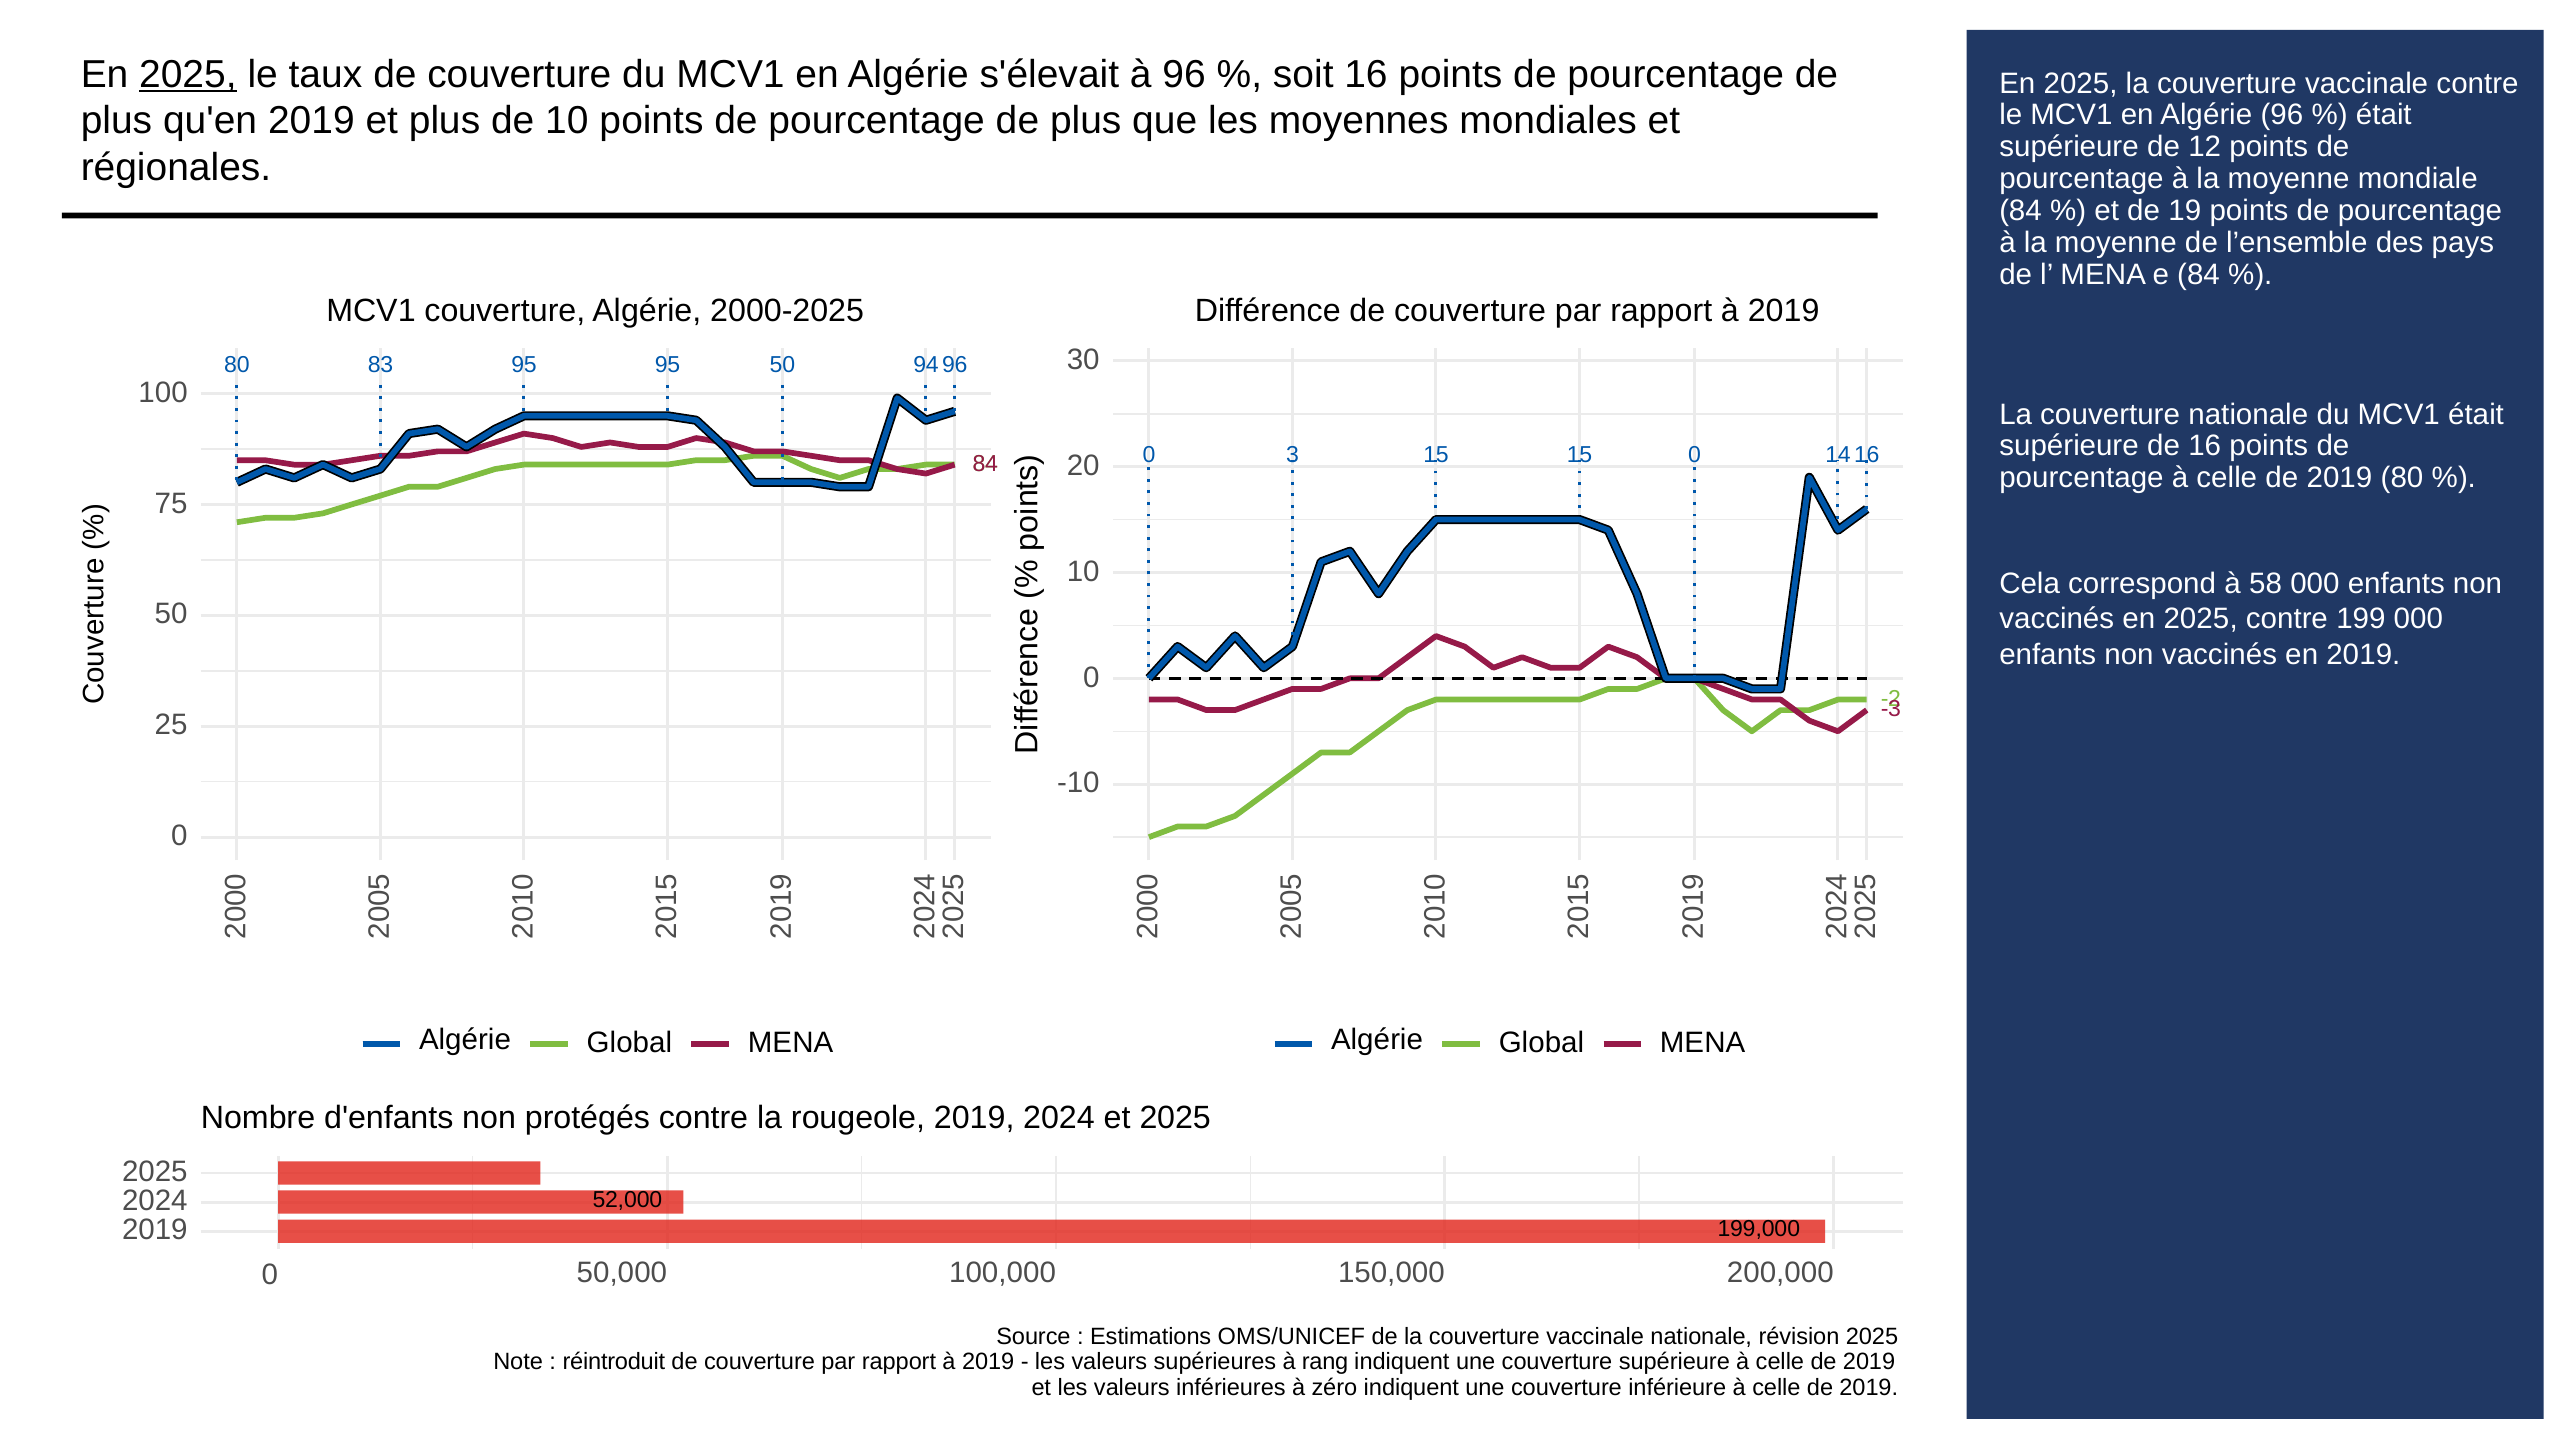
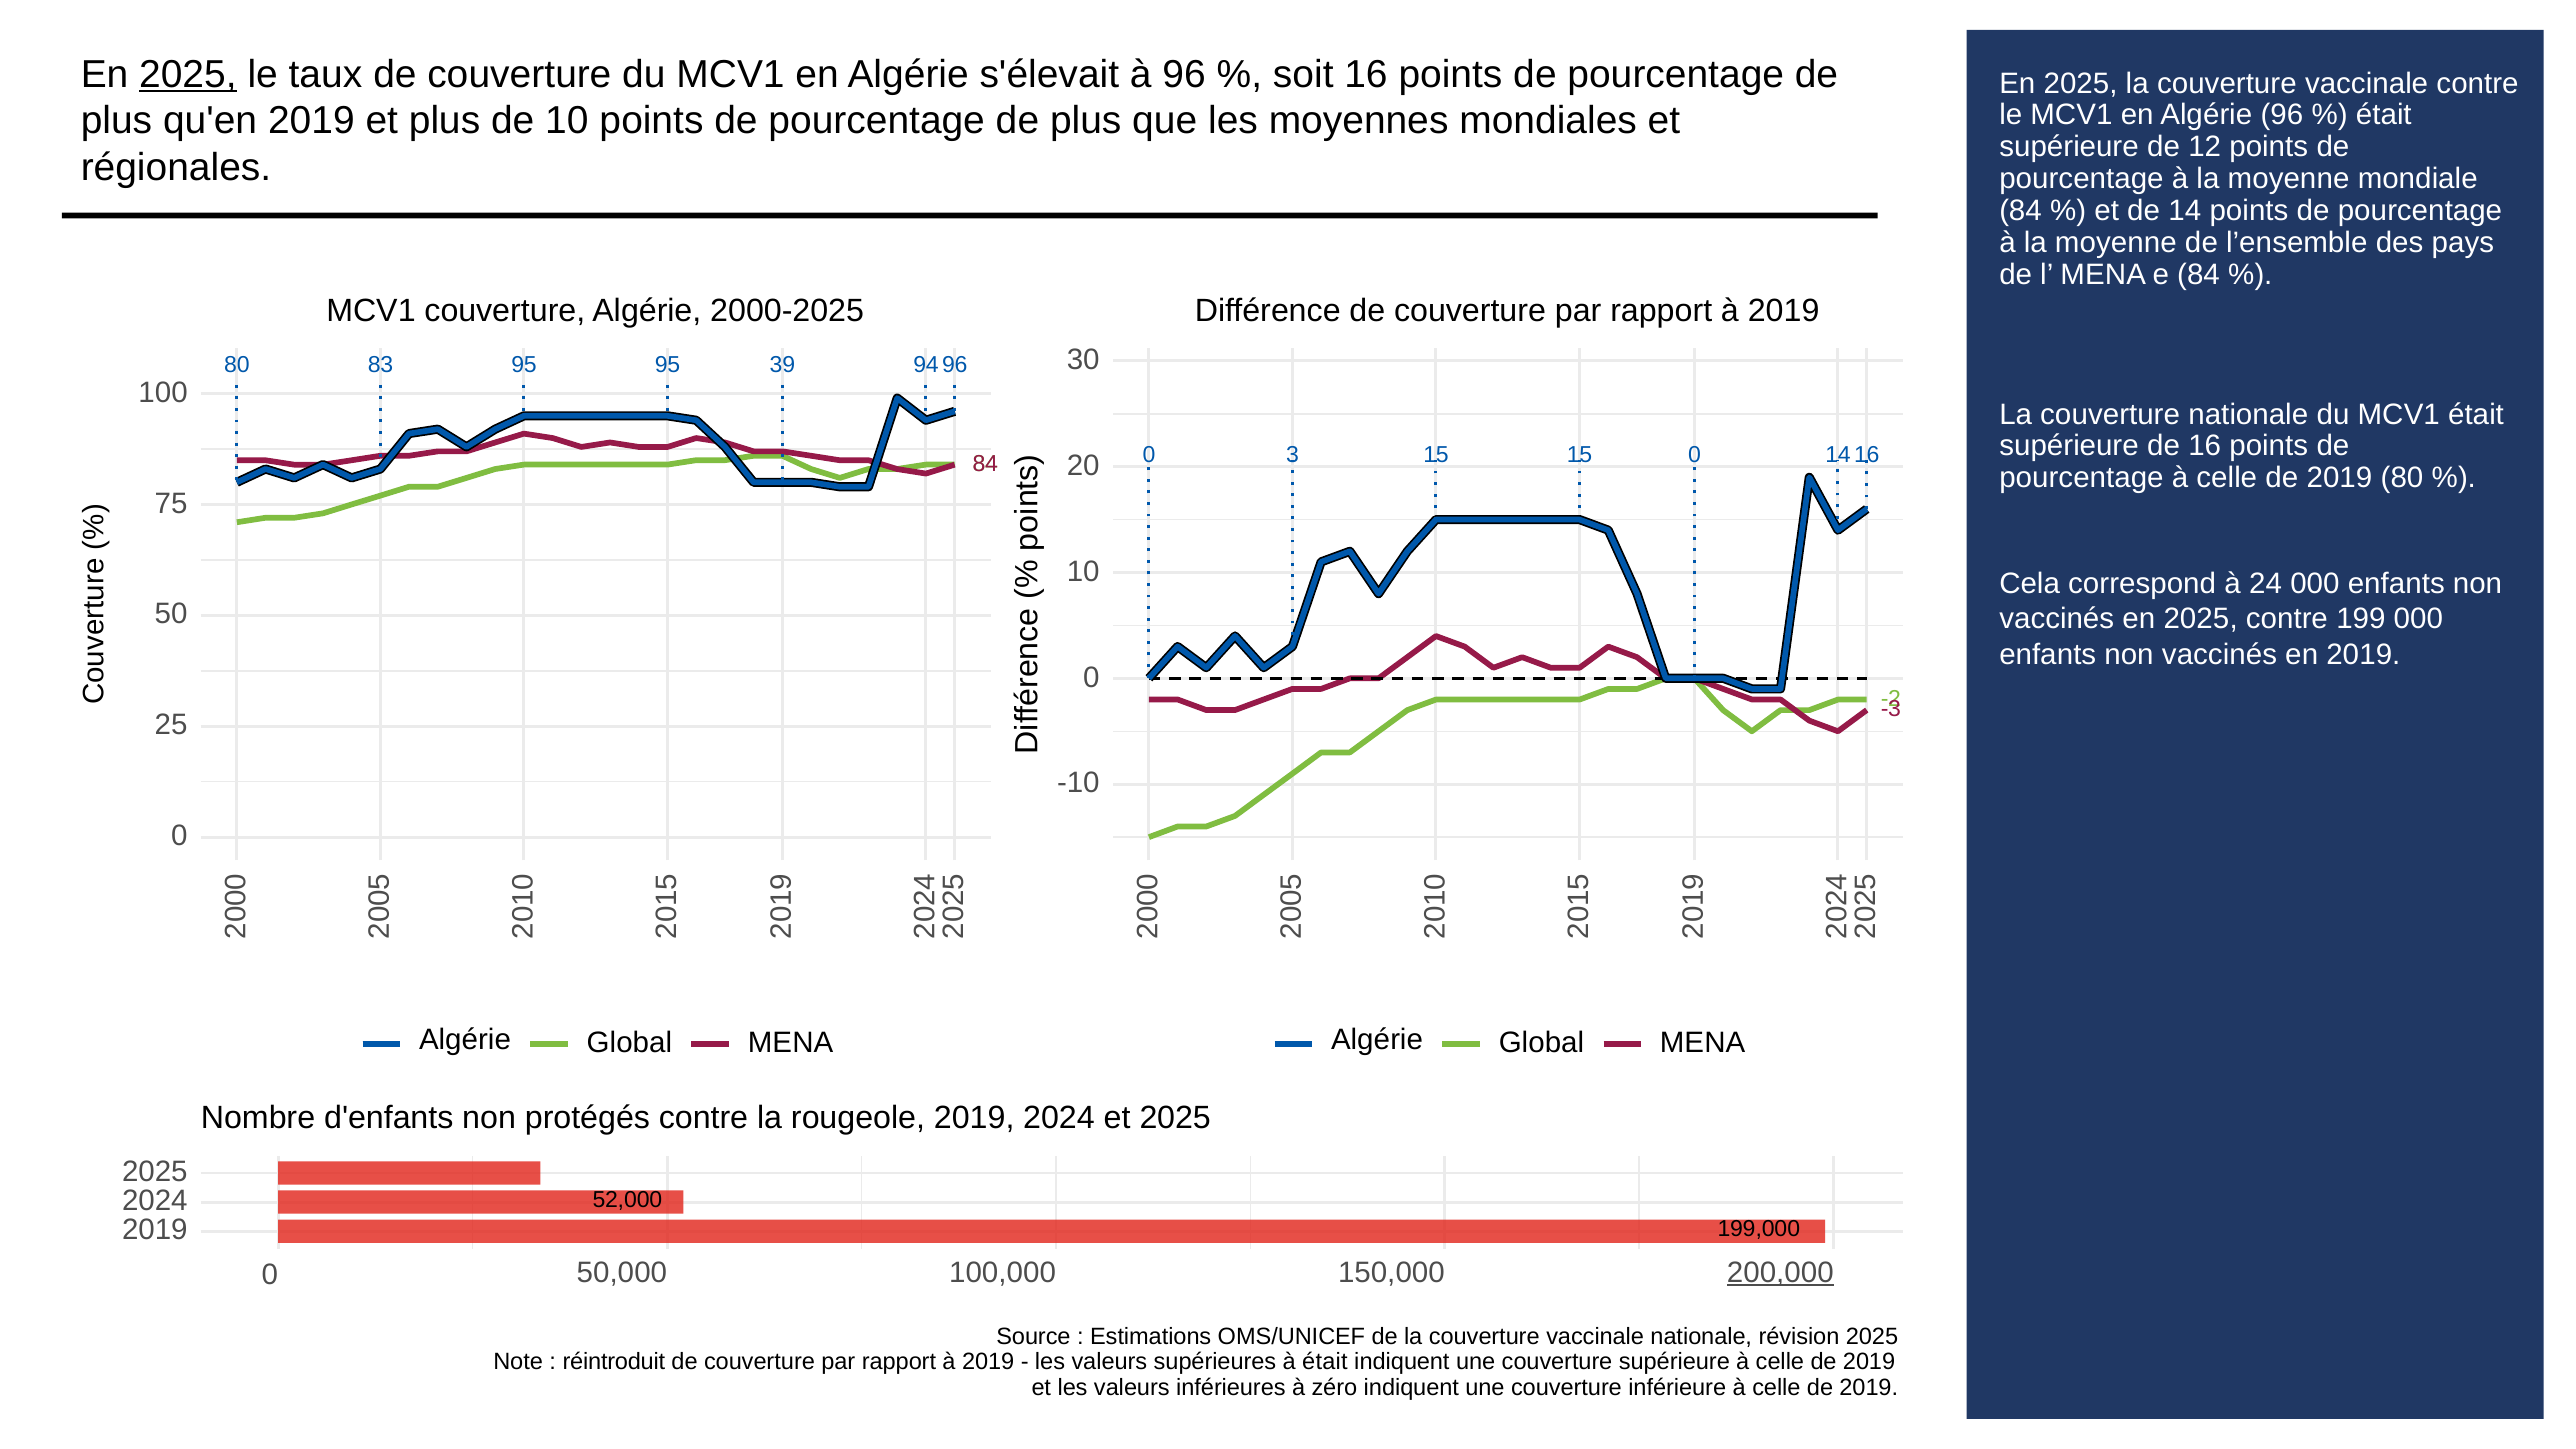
19: 19 -> 14
95 50: 50 -> 39
58: 58 -> 24
200,000 underline: none -> present
à rang: rang -> était
